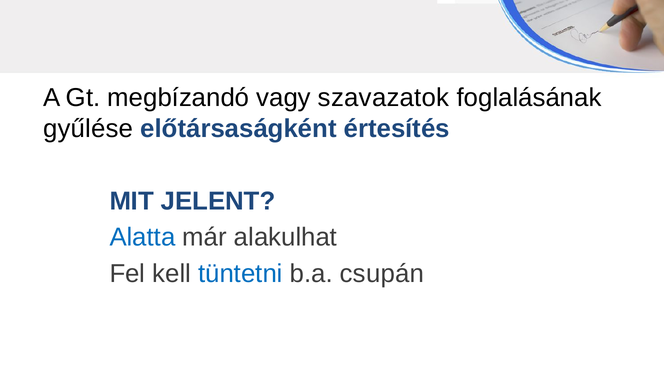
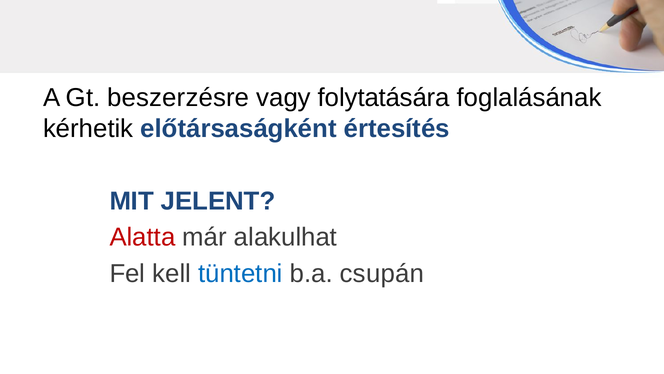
megbízandó: megbízandó -> beszerzésre
szavazatok: szavazatok -> folytatására
gyűlése: gyűlése -> kérhetik
Alatta colour: blue -> red
